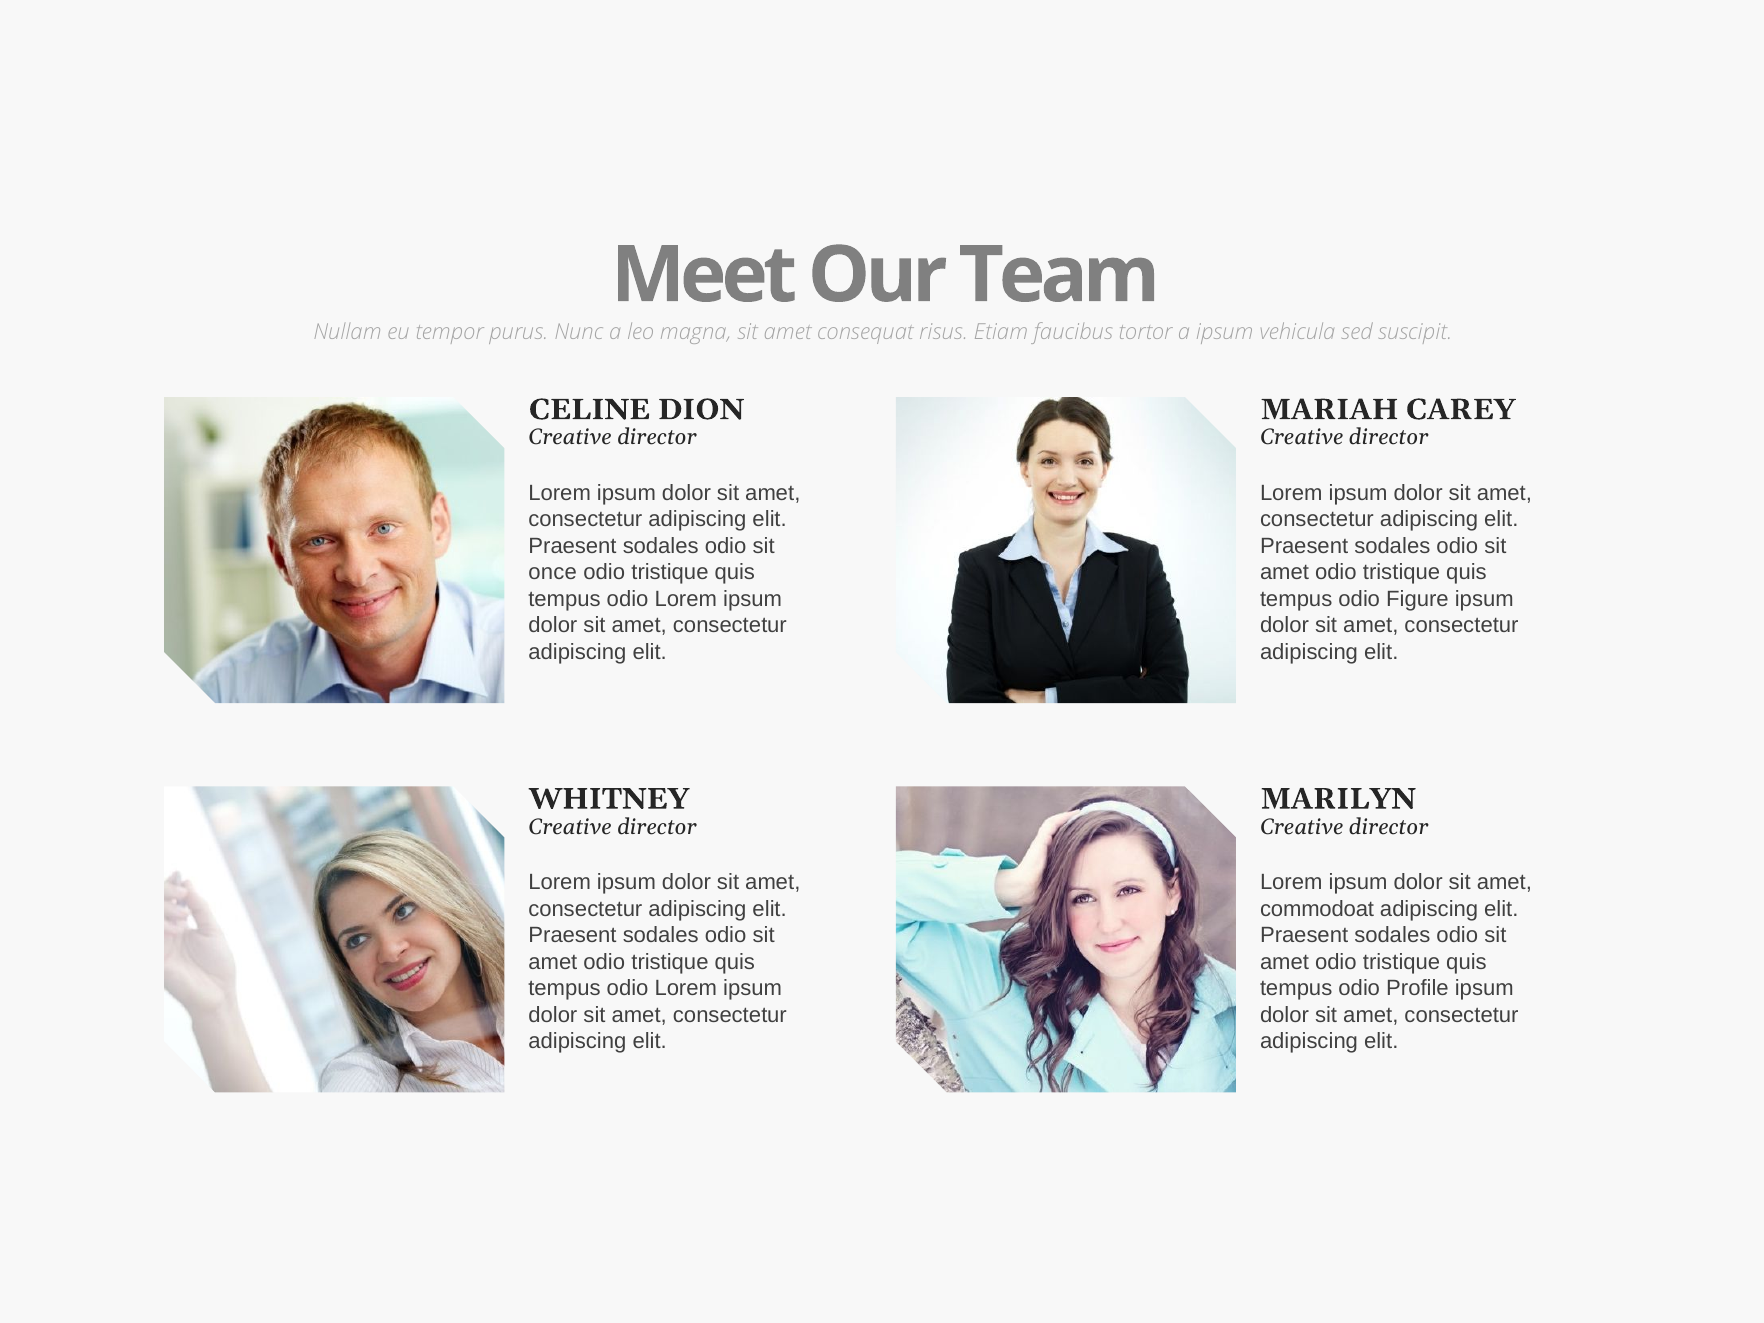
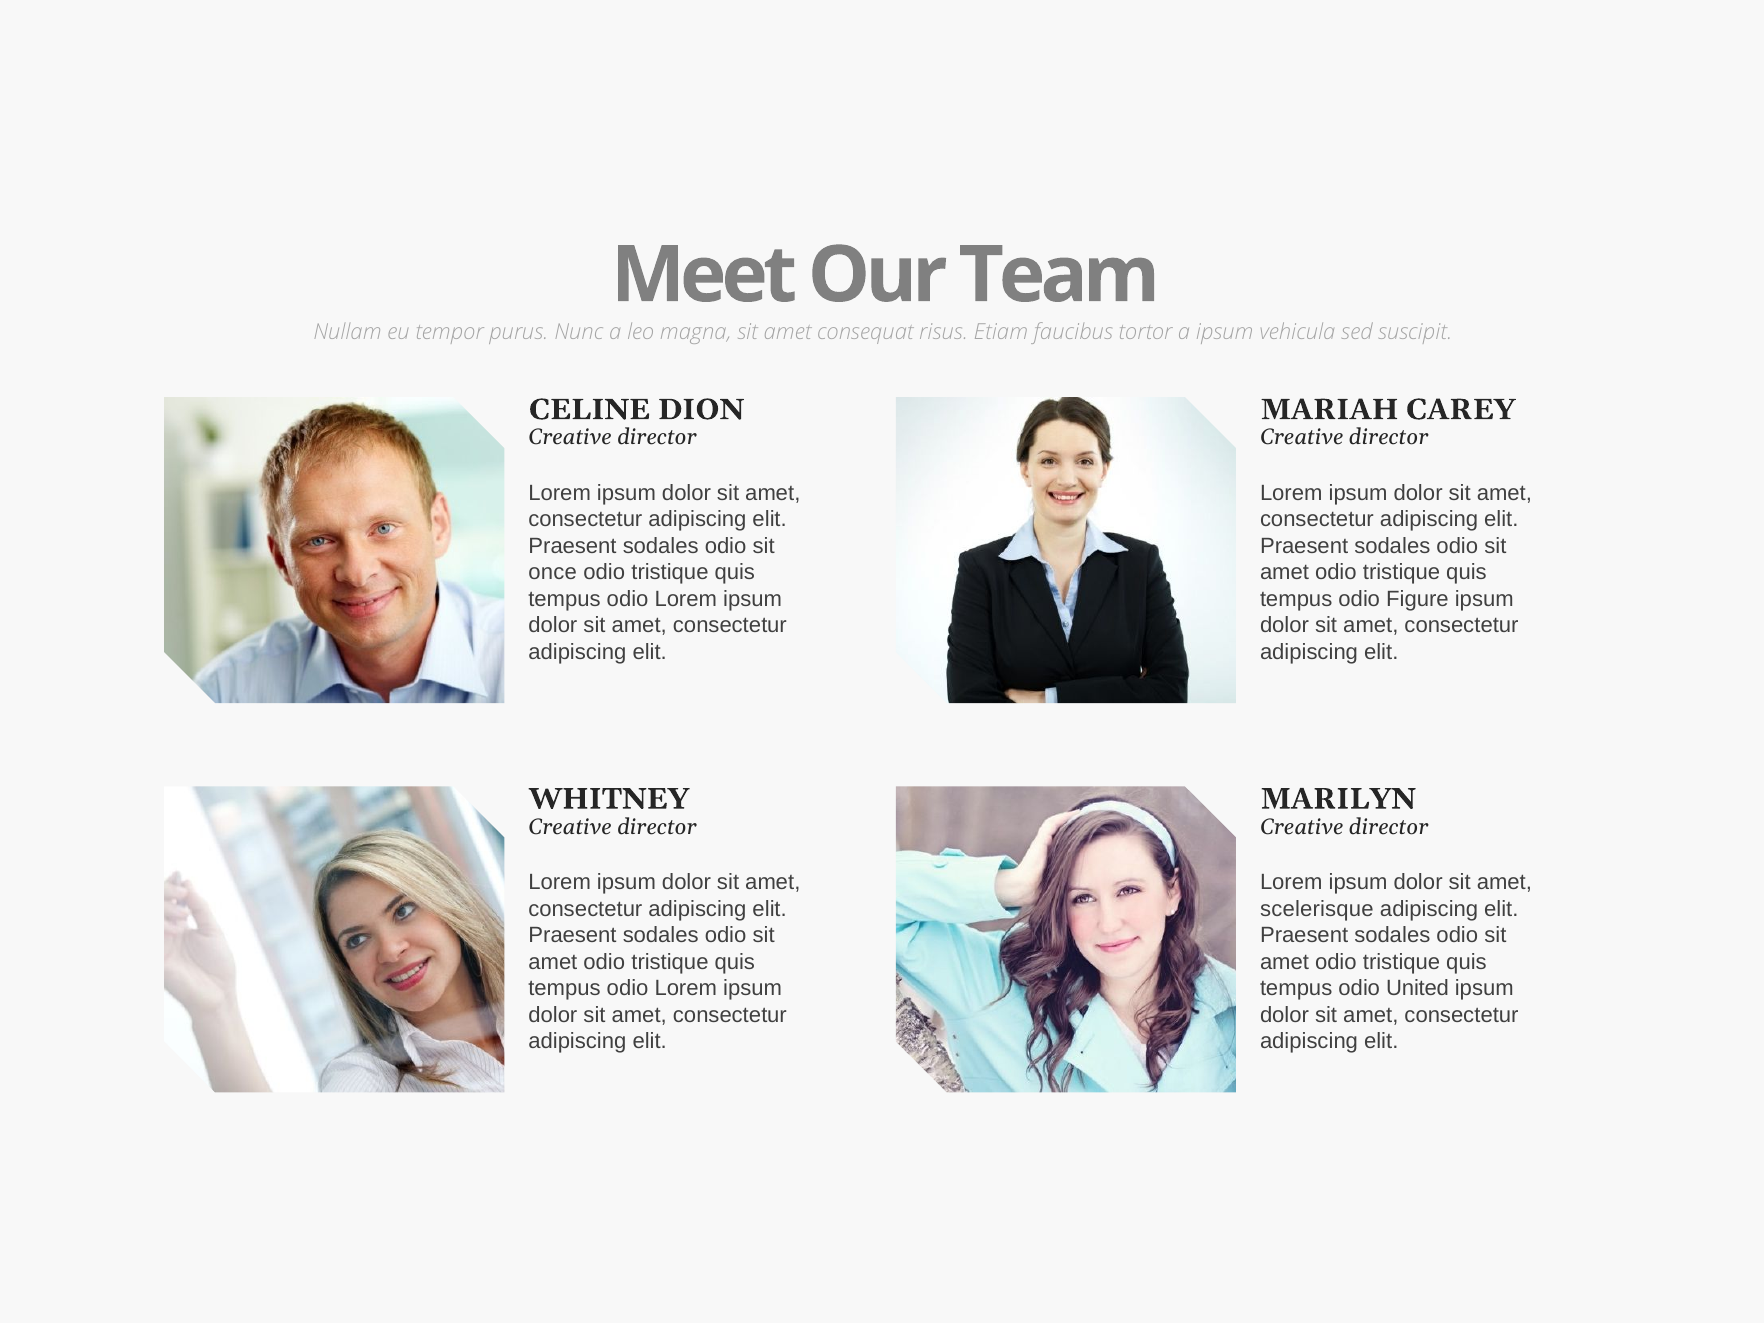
commodoat: commodoat -> scelerisque
Profile: Profile -> United
